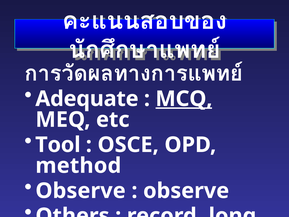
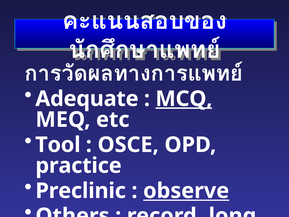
method: method -> practice
Observe at (81, 191): Observe -> Preclinic
observe at (186, 191) underline: none -> present
